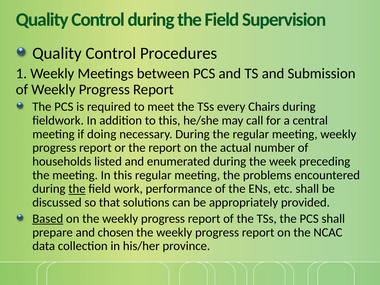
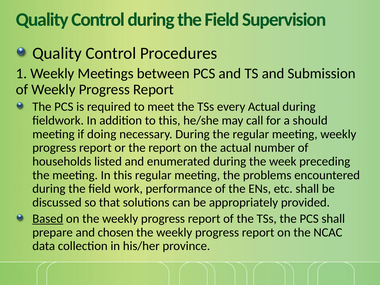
every Chairs: Chairs -> Actual
central: central -> should
the at (77, 189) underline: present -> none
